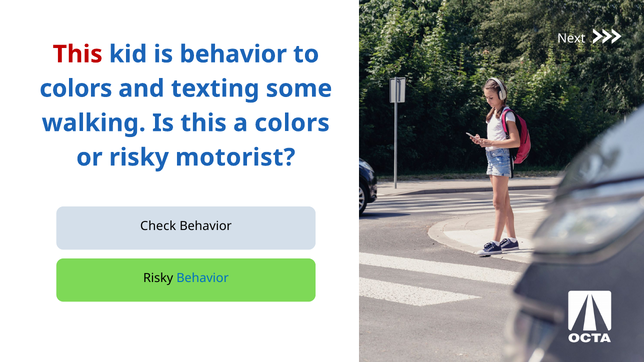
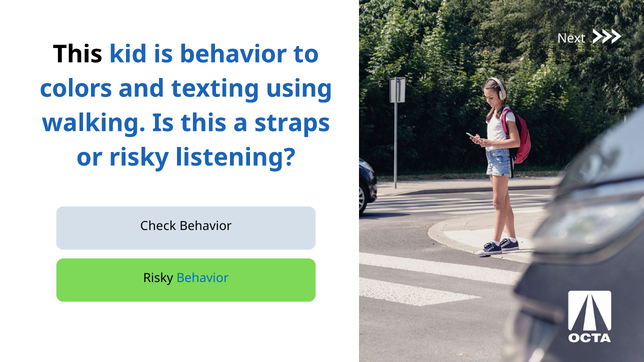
This at (78, 54) colour: red -> black
some: some -> using
a colors: colors -> straps
motorist: motorist -> listening
